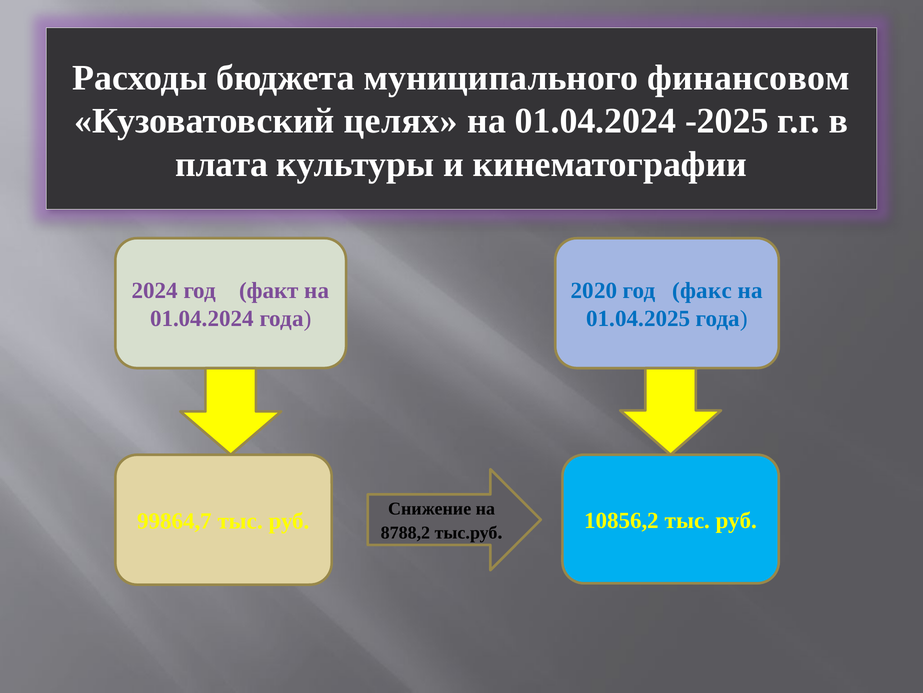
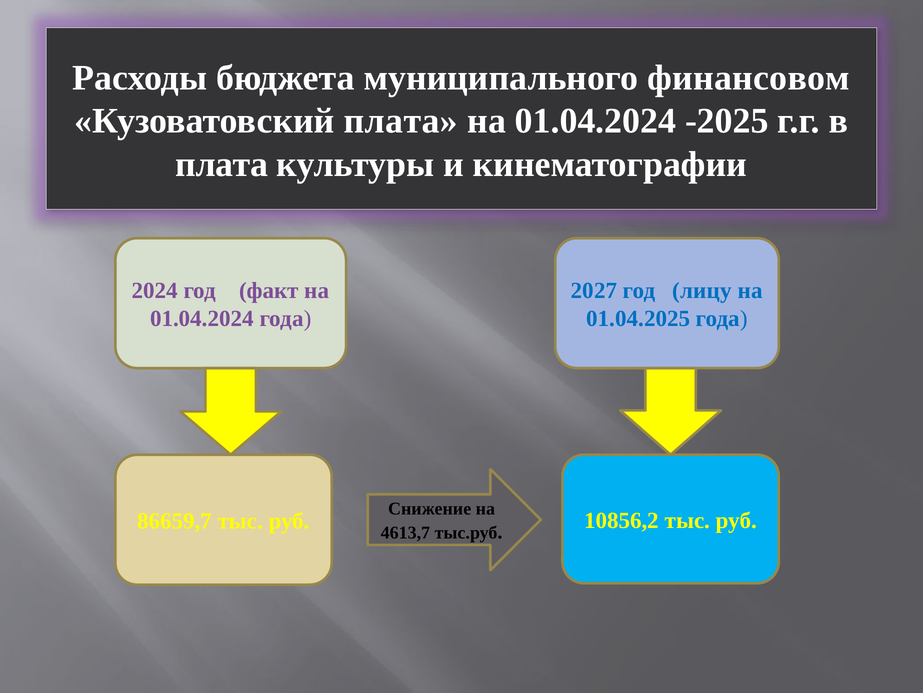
Кузоватовский целях: целях -> плата
2020: 2020 -> 2027
факс: факс -> лицу
99864,7: 99864,7 -> 86659,7
8788,2: 8788,2 -> 4613,7
